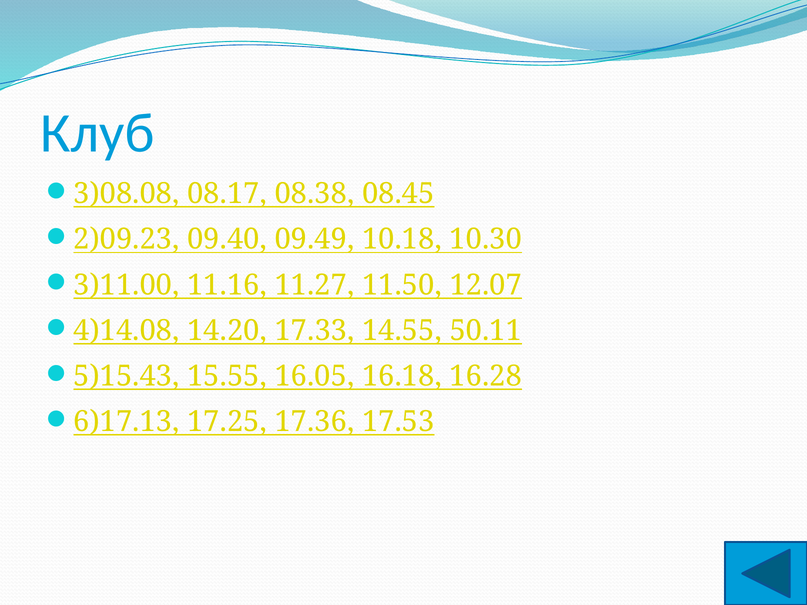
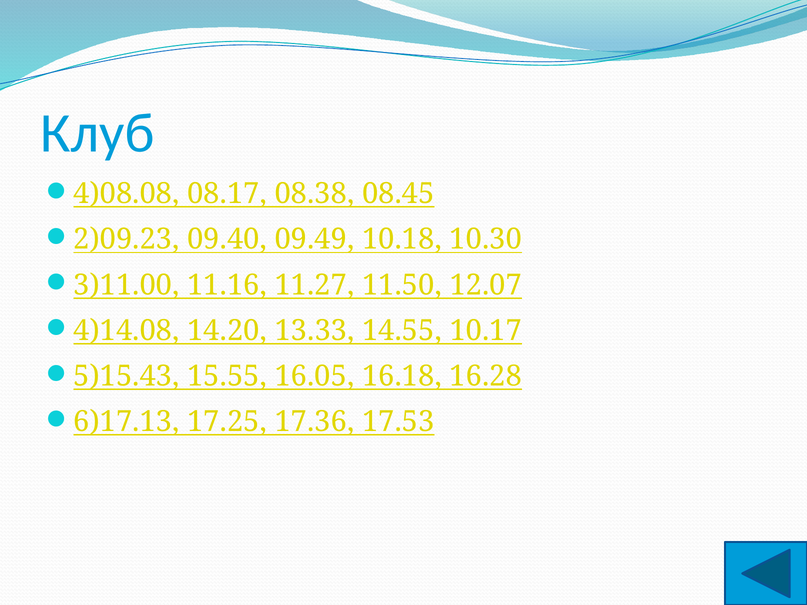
3)08.08: 3)08.08 -> 4)08.08
17.33: 17.33 -> 13.33
50.11: 50.11 -> 10.17
